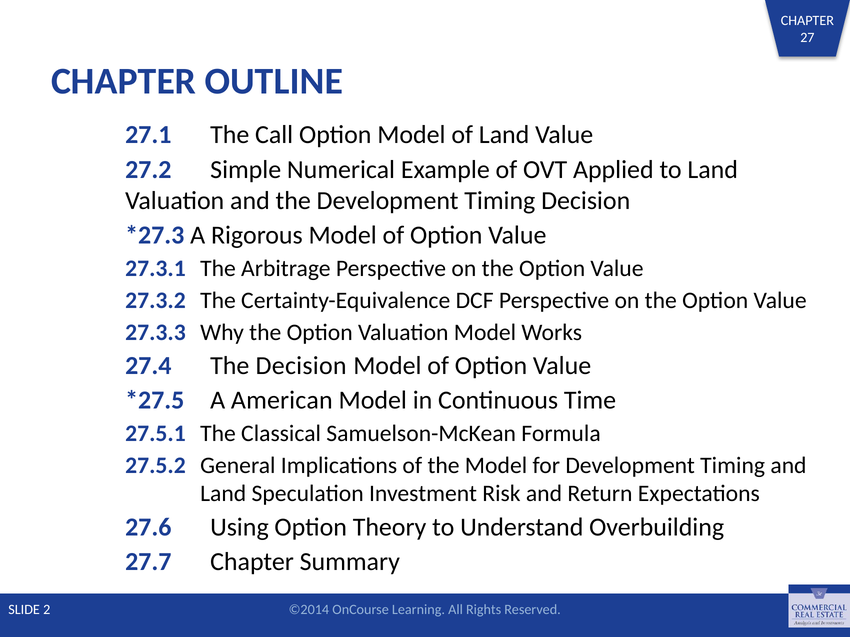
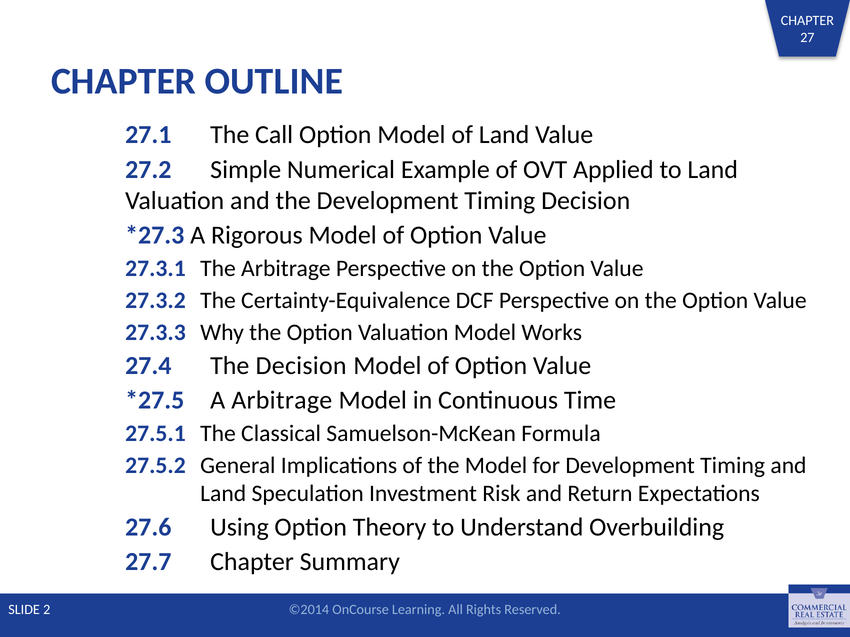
A American: American -> Arbitrage
